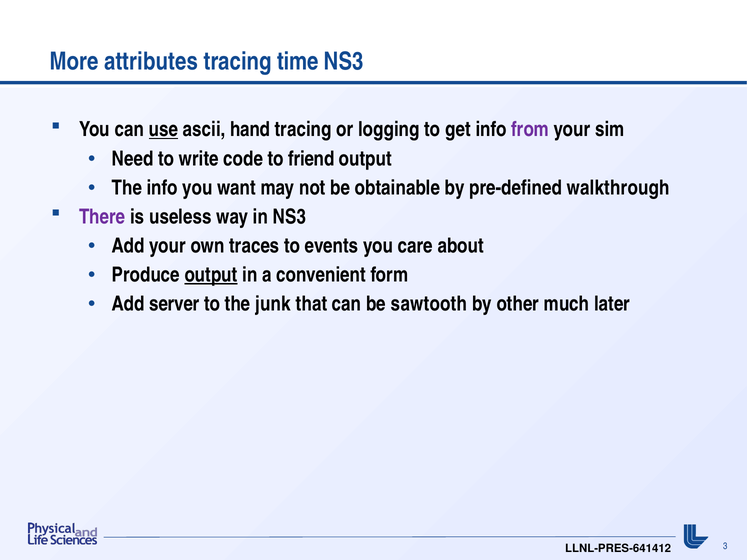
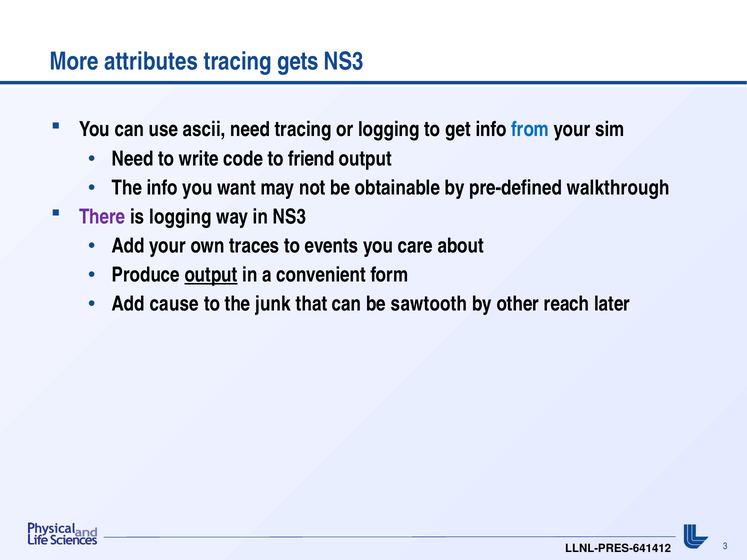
time: time -> gets
use underline: present -> none
ascii hand: hand -> need
from colour: purple -> blue
is useless: useless -> logging
server: server -> cause
much: much -> reach
